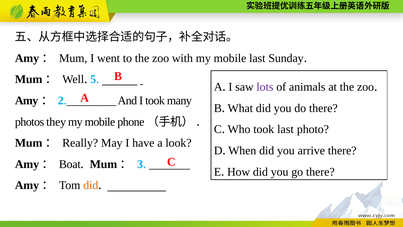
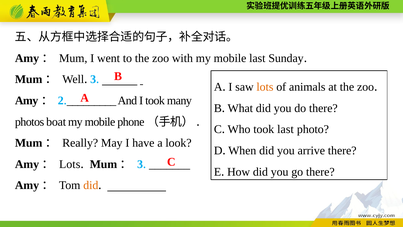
5 at (93, 79): 5 -> 3
lots at (265, 87) colour: purple -> orange
they: they -> boat
Boat at (70, 164): Boat -> Lots
